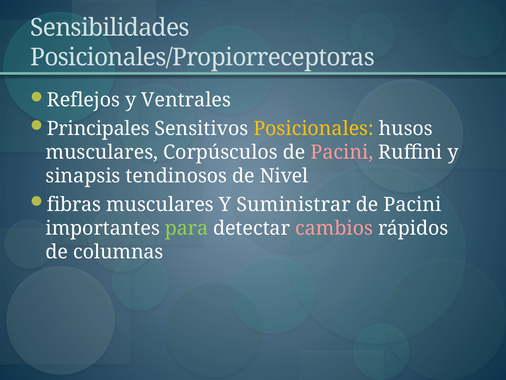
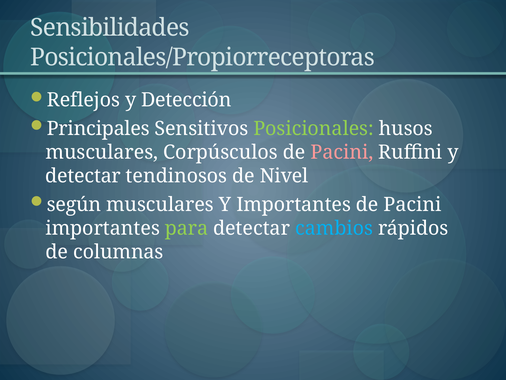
Ventrales: Ventrales -> Detección
Posicionales colour: yellow -> light green
sinapsis at (83, 176): sinapsis -> detectar
fibras: fibras -> según
Y Suministrar: Suministrar -> Importantes
cambios colour: pink -> light blue
